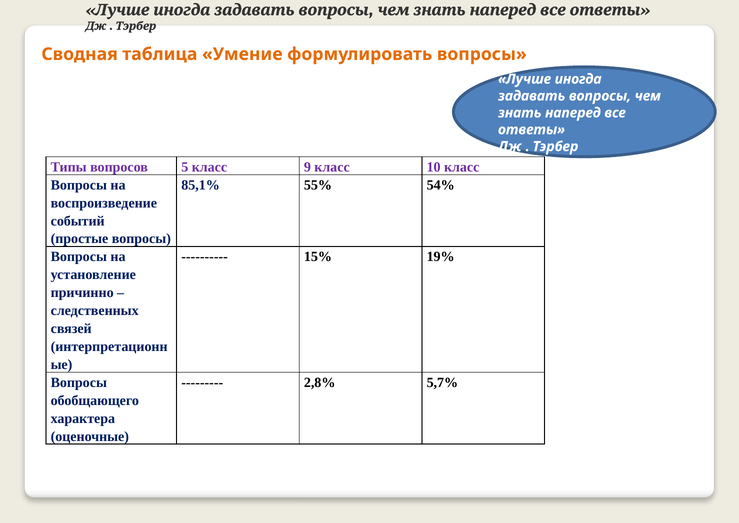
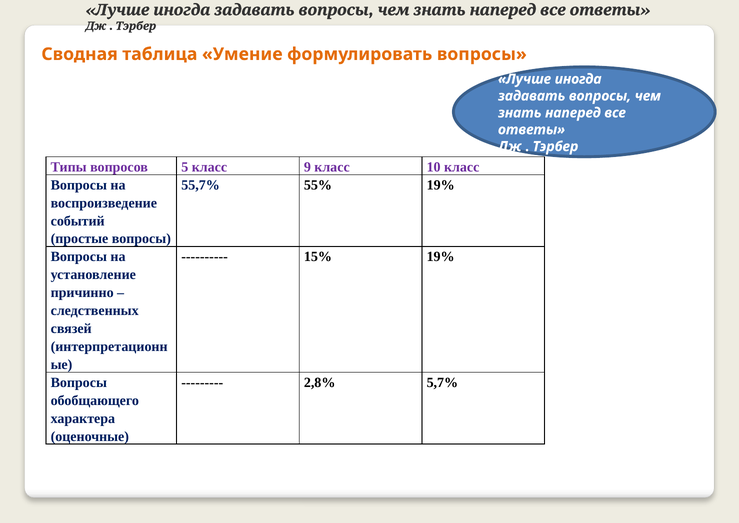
85,1%: 85,1% -> 55,7%
55% 54%: 54% -> 19%
